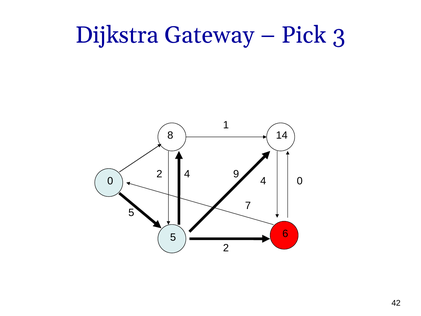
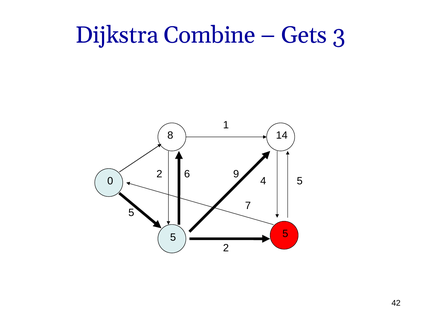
Gateway: Gateway -> Combine
Pick: Pick -> Gets
2 4: 4 -> 6
4 0: 0 -> 5
5 6: 6 -> 5
